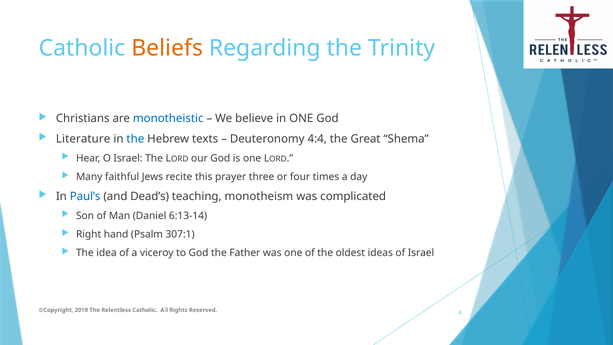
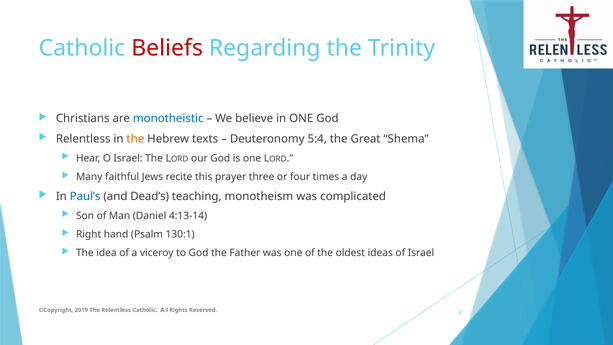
Beliefs colour: orange -> red
Literature at (83, 139): Literature -> Relentless
the at (135, 139) colour: blue -> orange
4:4: 4:4 -> 5:4
6:13-14: 6:13-14 -> 4:13-14
307:1: 307:1 -> 130:1
